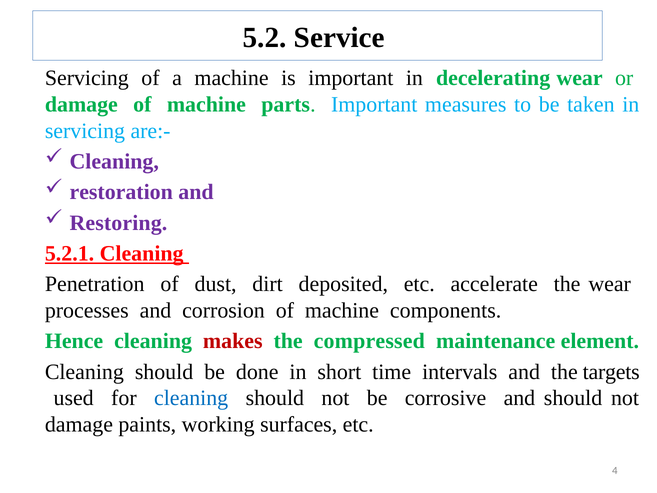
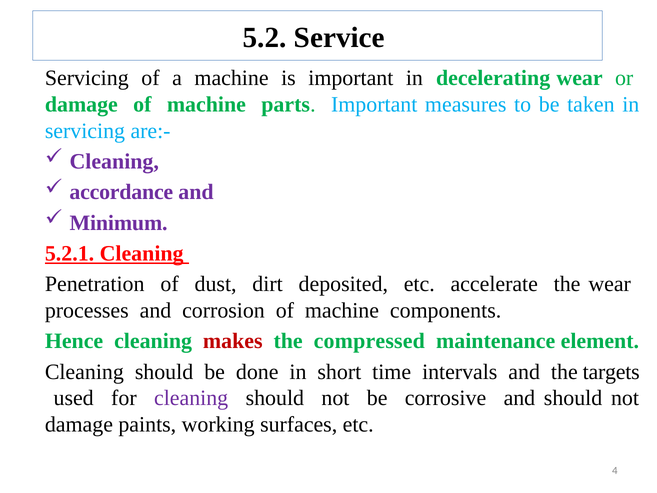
restoration: restoration -> accordance
Restoring: Restoring -> Minimum
cleaning at (191, 398) colour: blue -> purple
